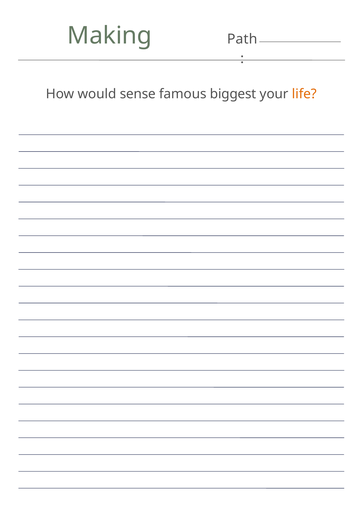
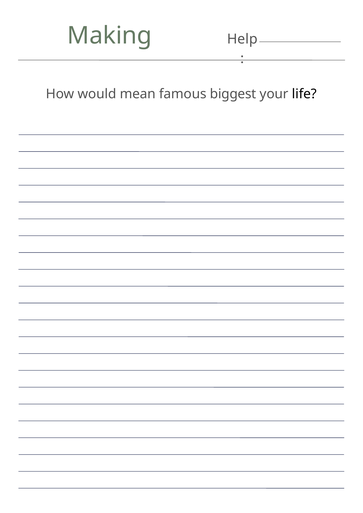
Path: Path -> Help
sense: sense -> mean
life colour: orange -> black
